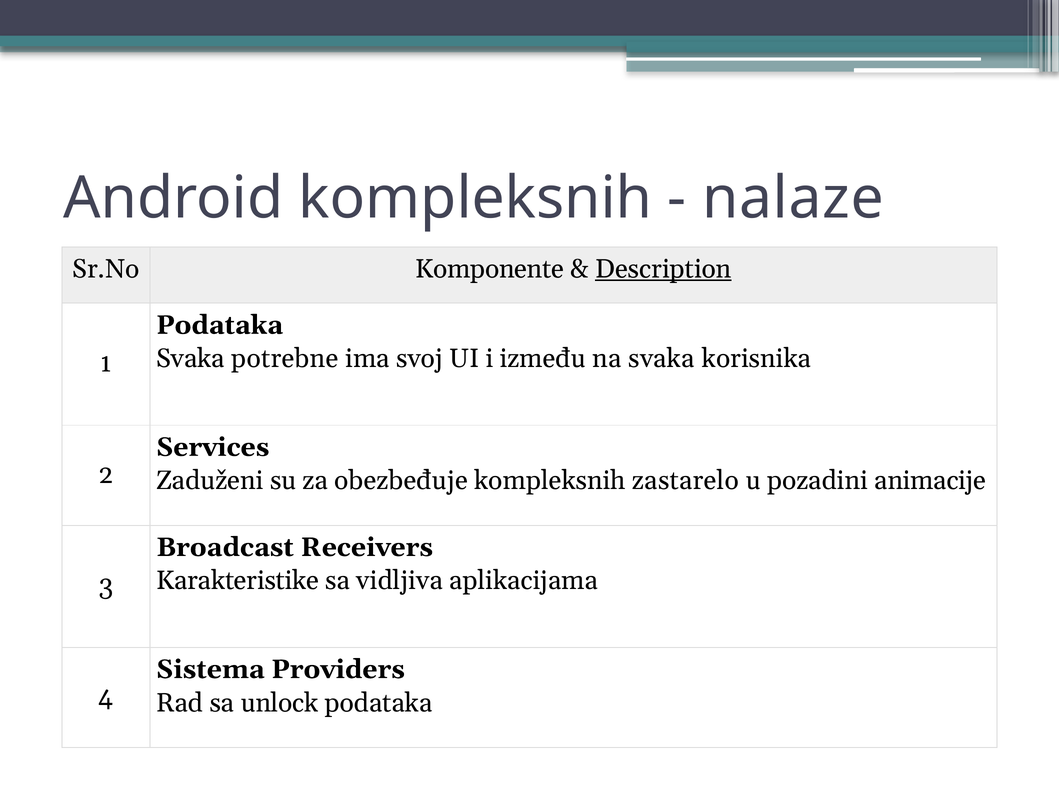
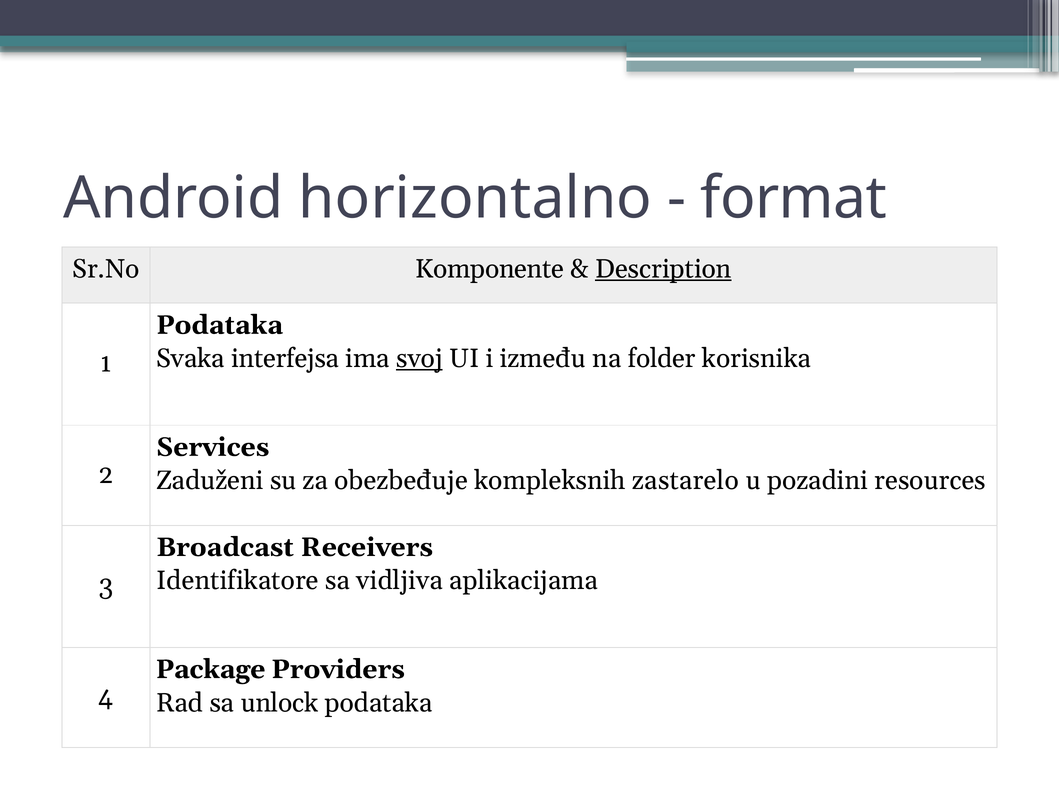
Android kompleksnih: kompleksnih -> horizontalno
nalaze: nalaze -> format
potrebne: potrebne -> interfejsa
svoj underline: none -> present
na svaka: svaka -> folder
animacije: animacije -> resources
Karakteristike: Karakteristike -> Identifikatore
Sistema: Sistema -> Package
